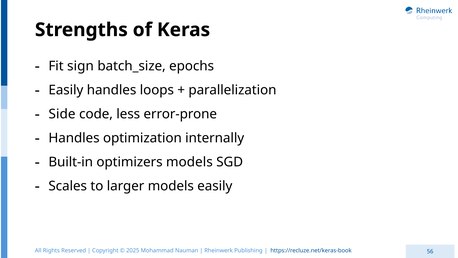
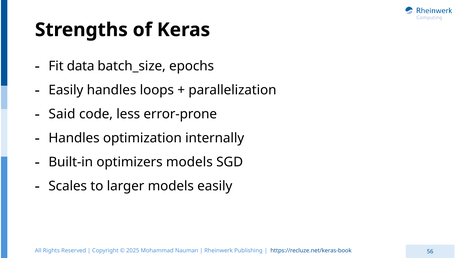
sign: sign -> data
Side: Side -> Said
